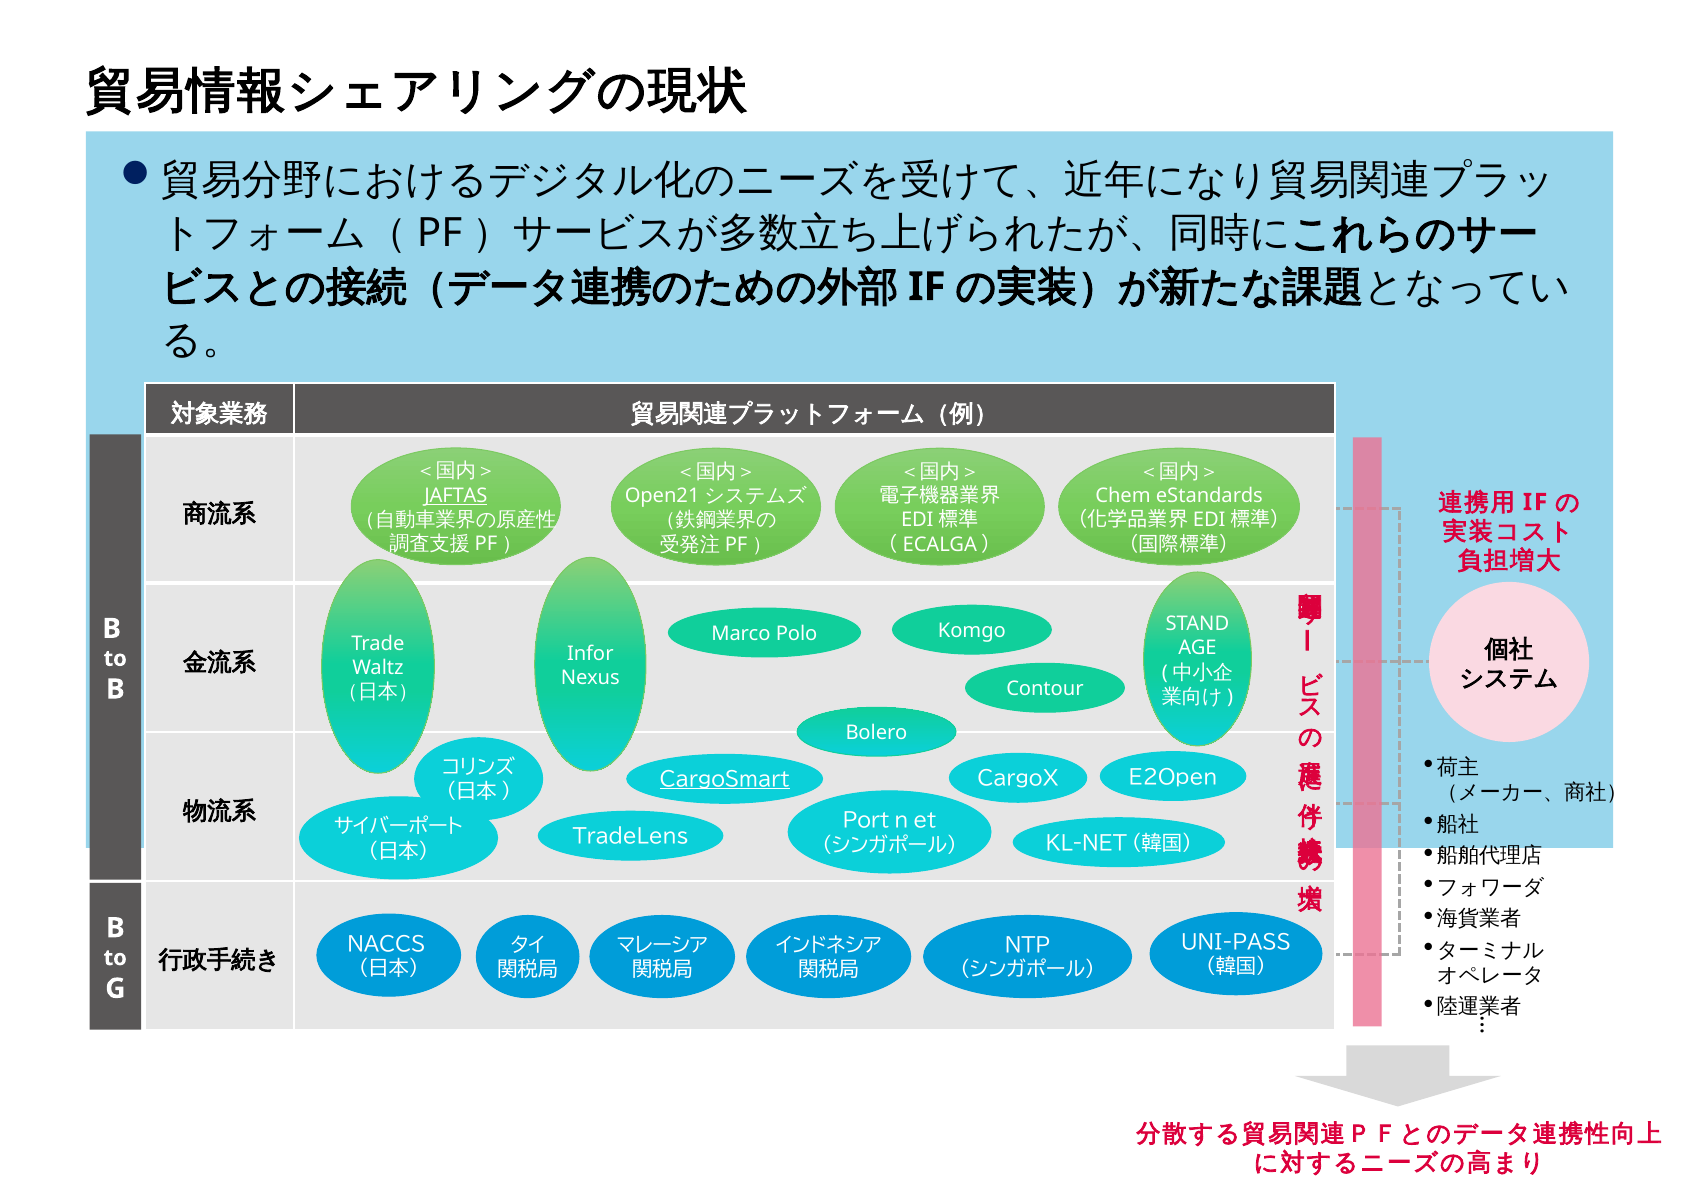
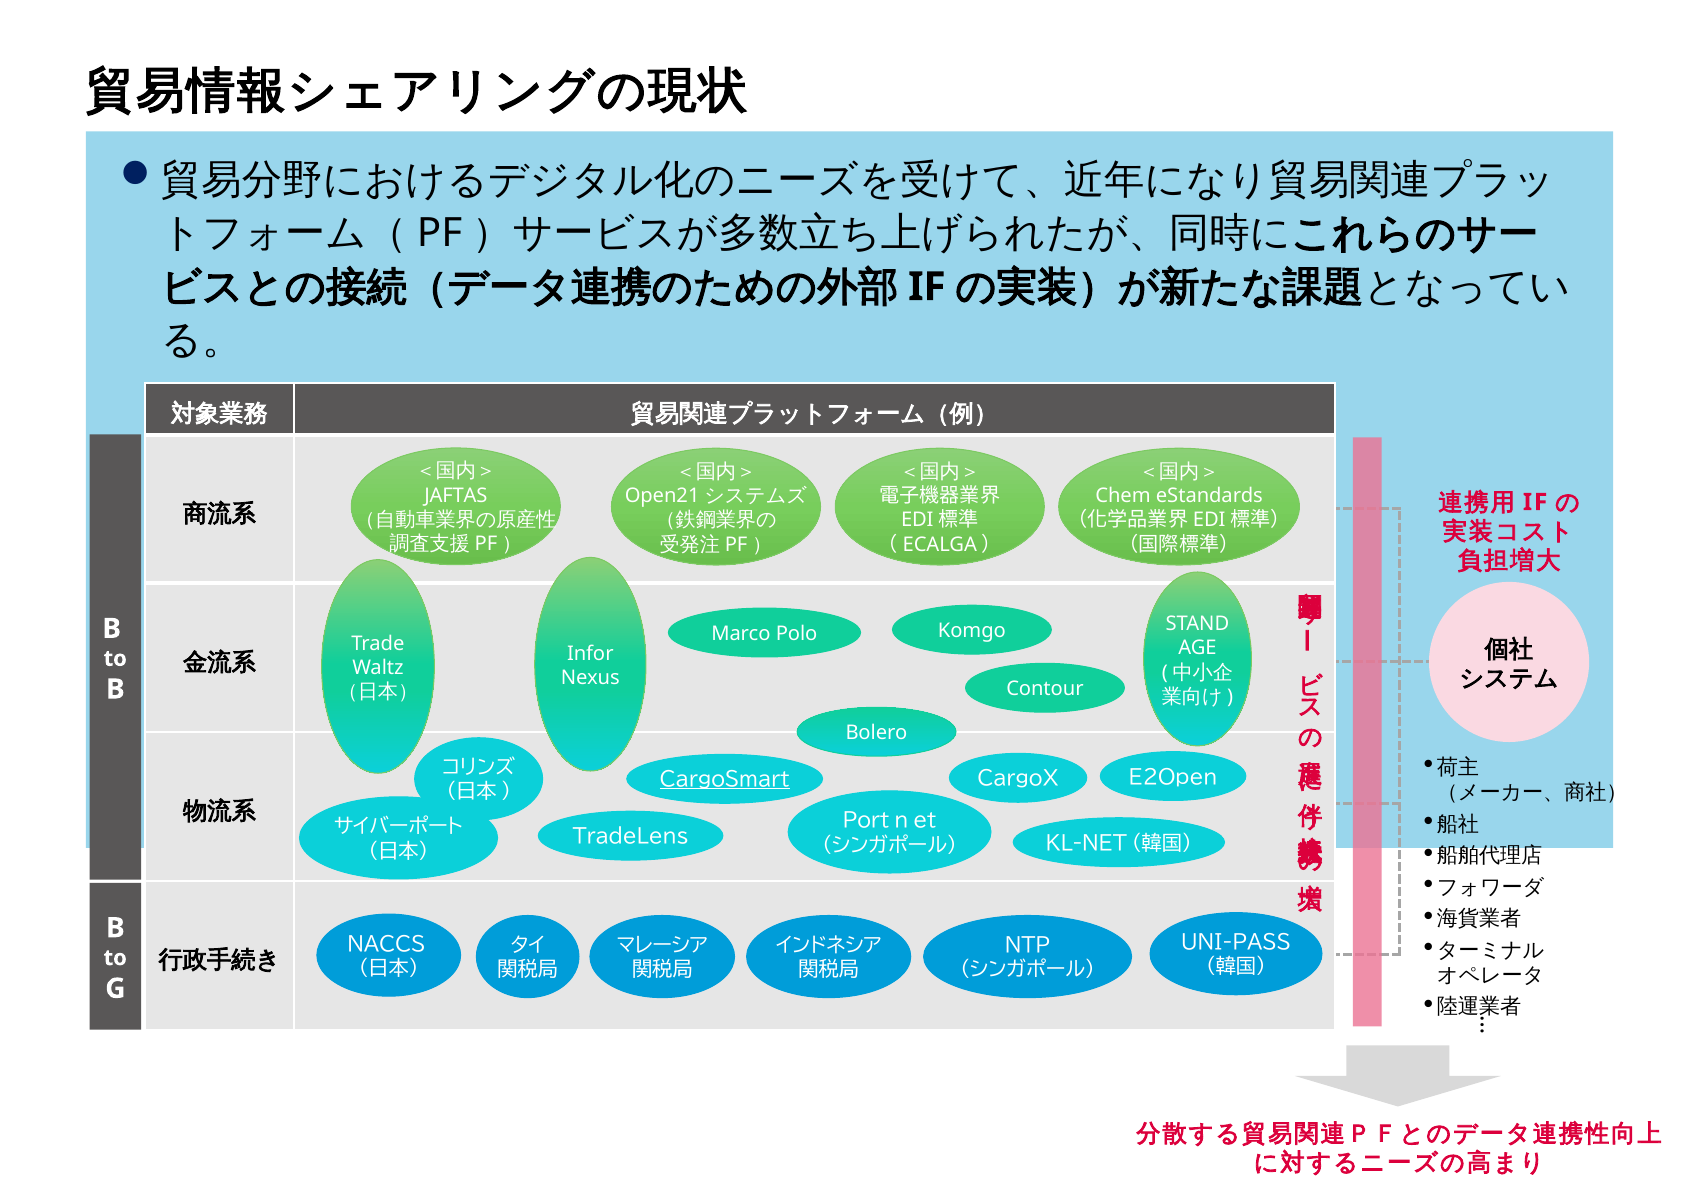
JAFTAS underline: present -> none
